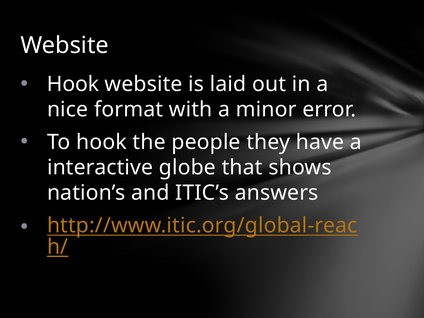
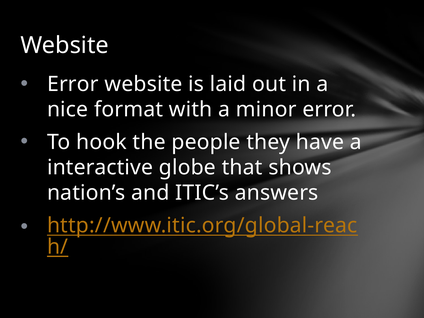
Hook at (73, 84): Hook -> Error
